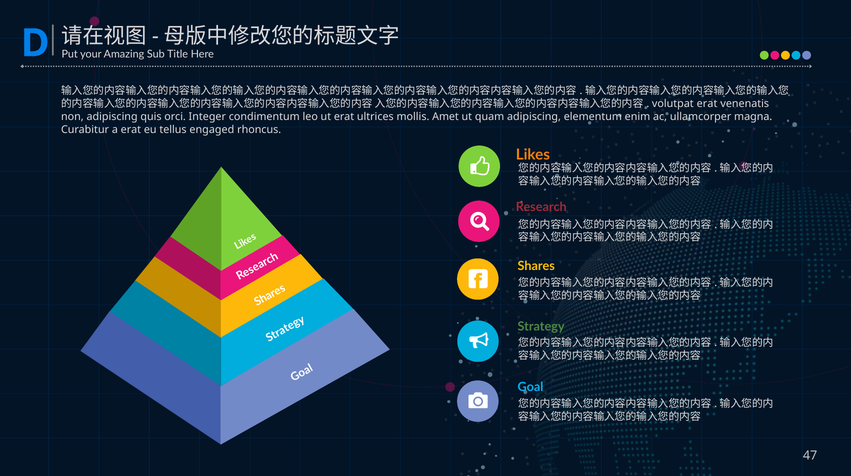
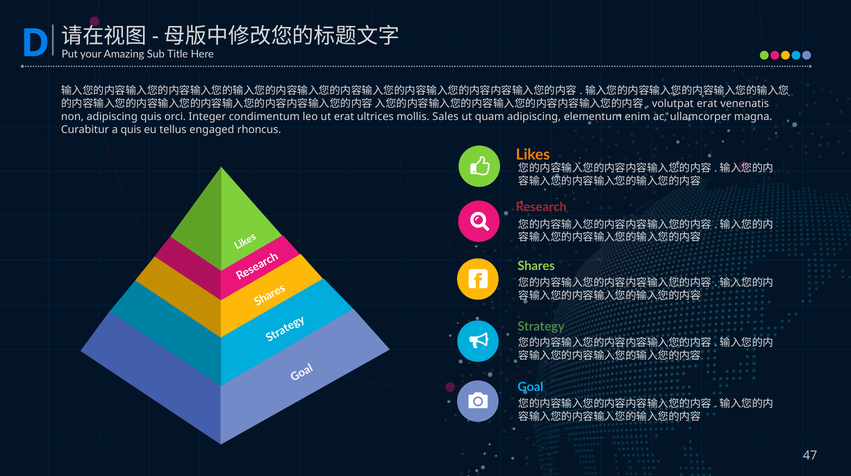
Amet: Amet -> Sales
a erat: erat -> quis
Shares colour: yellow -> light green
